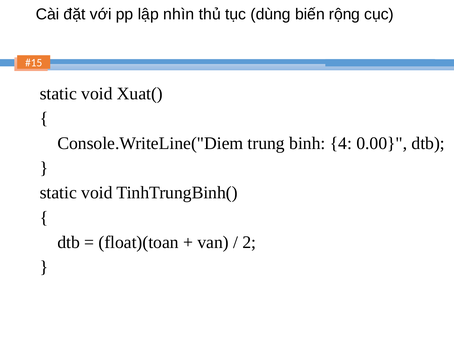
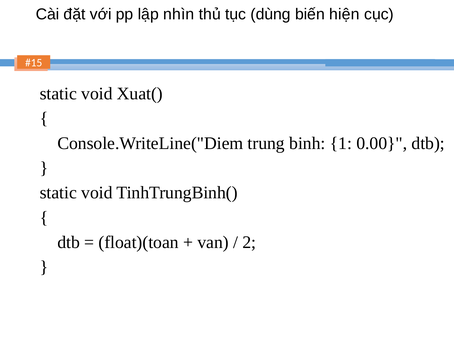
rộng: rộng -> hiện
4: 4 -> 1
